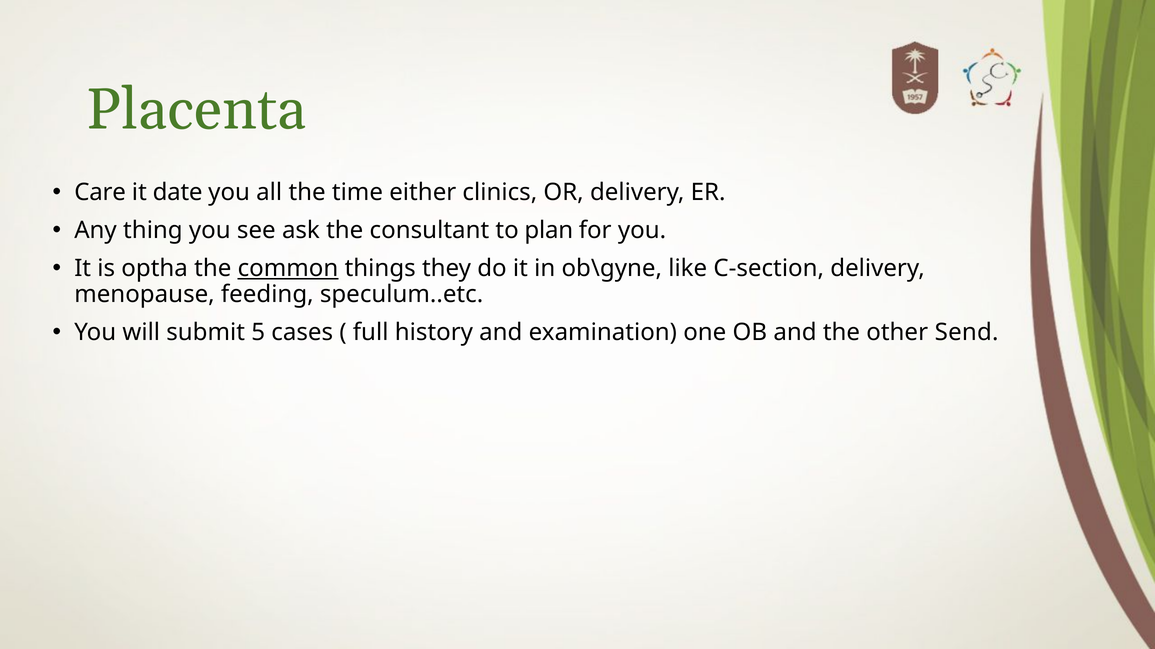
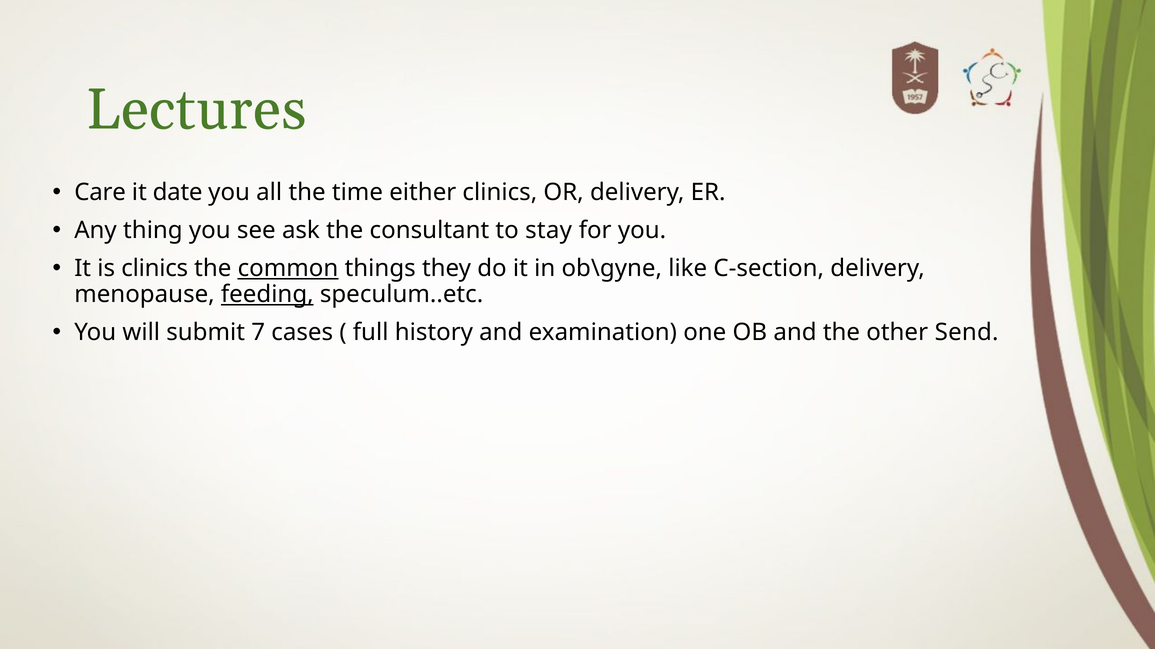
Placenta: Placenta -> Lectures
plan: plan -> stay
is optha: optha -> clinics
feeding underline: none -> present
5: 5 -> 7
